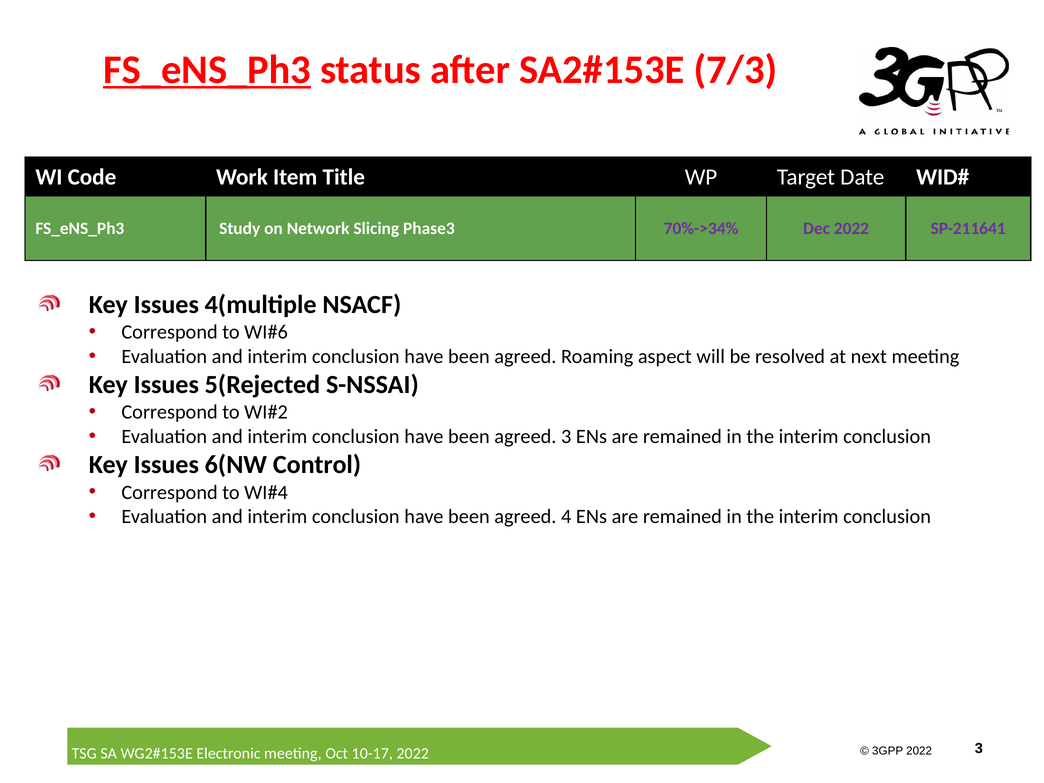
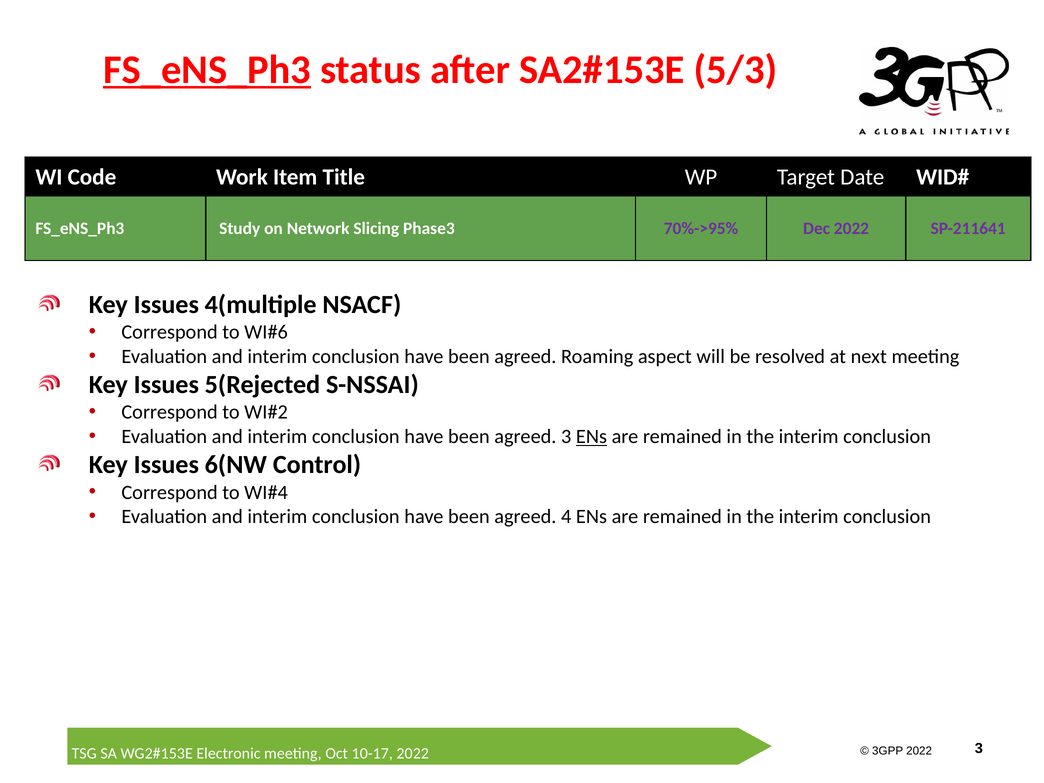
7/3: 7/3 -> 5/3
70%->34%: 70%->34% -> 70%->95%
ENs at (592, 437) underline: none -> present
